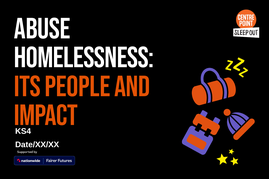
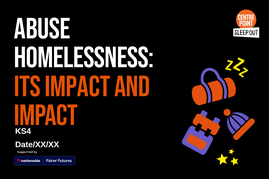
Its people: people -> impact
